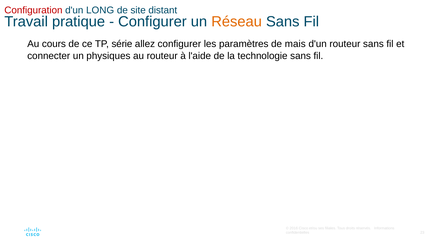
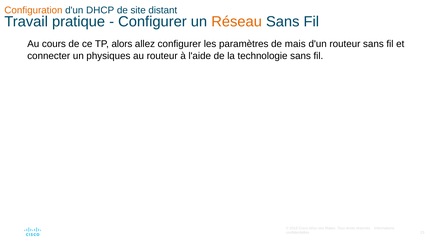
Configuration colour: red -> orange
LONG: LONG -> DHCP
série: série -> alors
